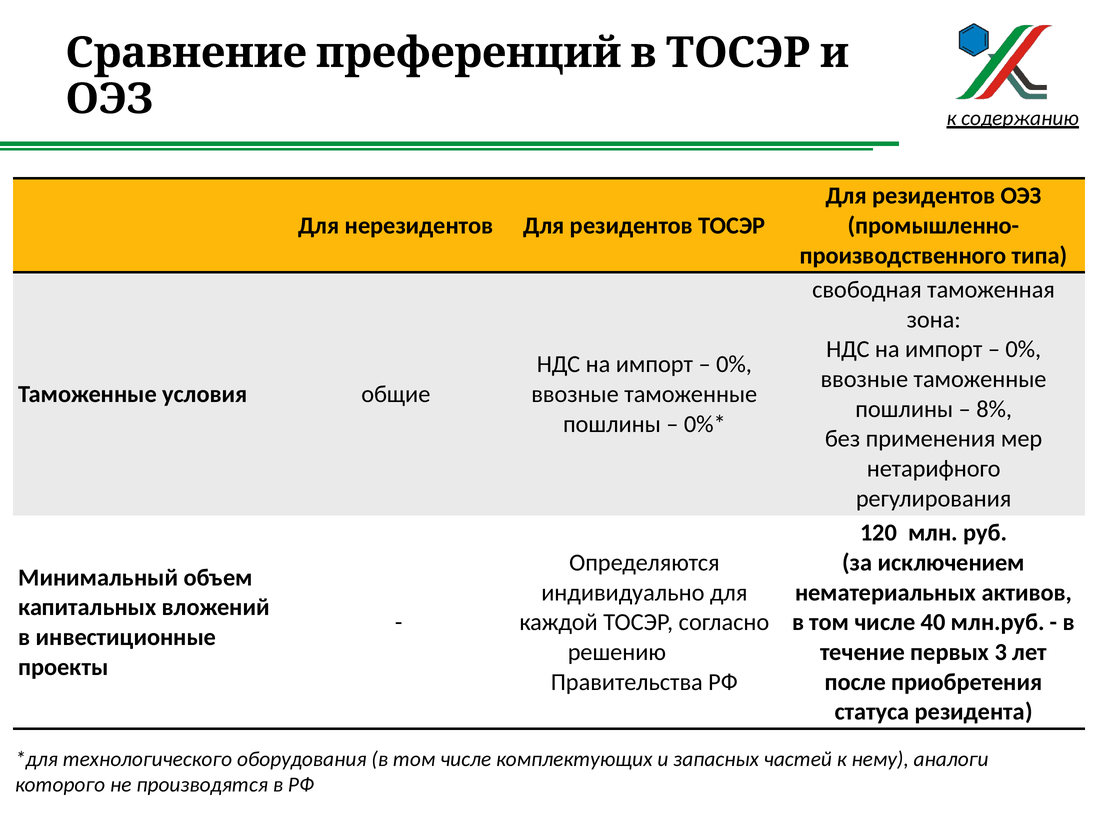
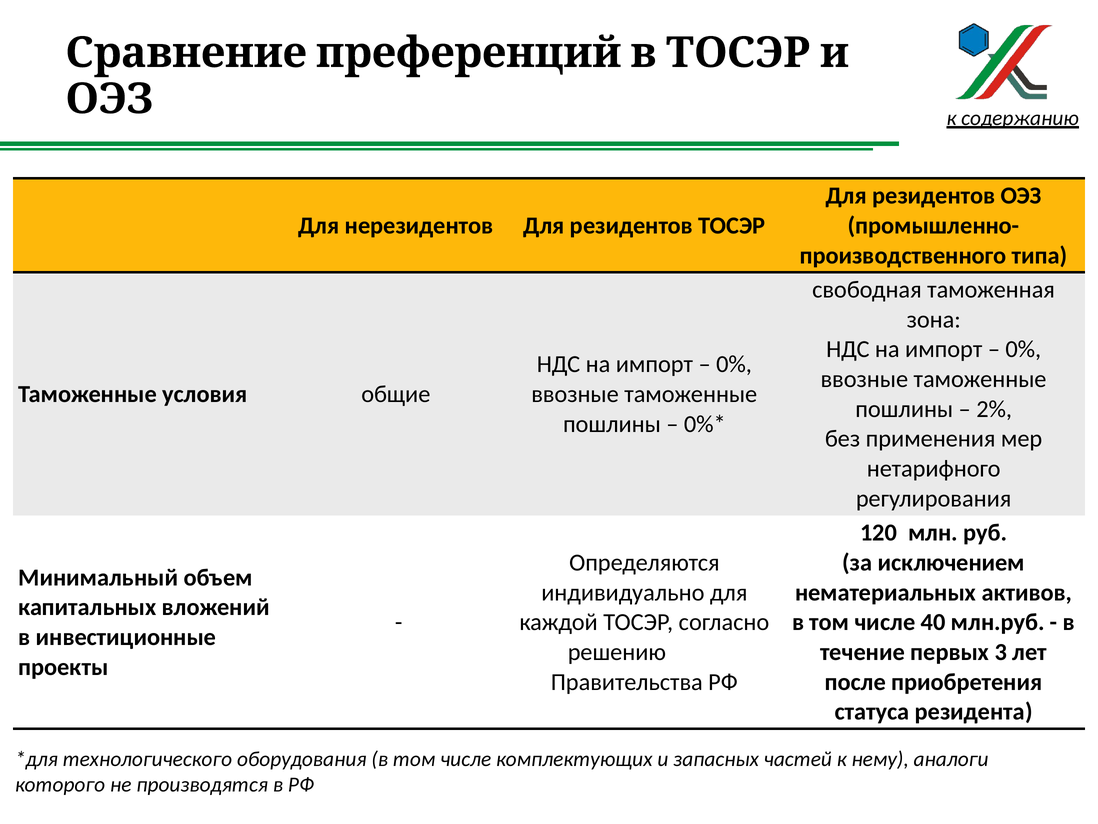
8%: 8% -> 2%
